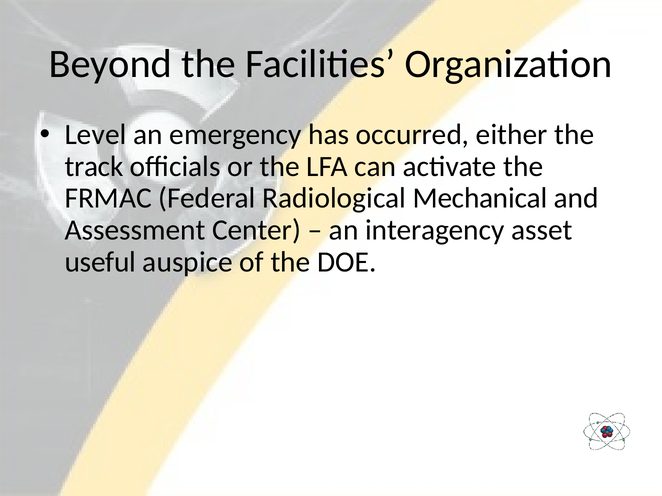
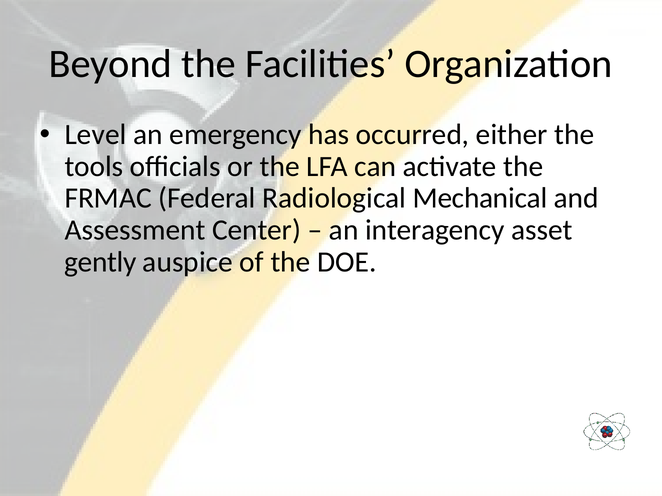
track: track -> tools
useful: useful -> gently
